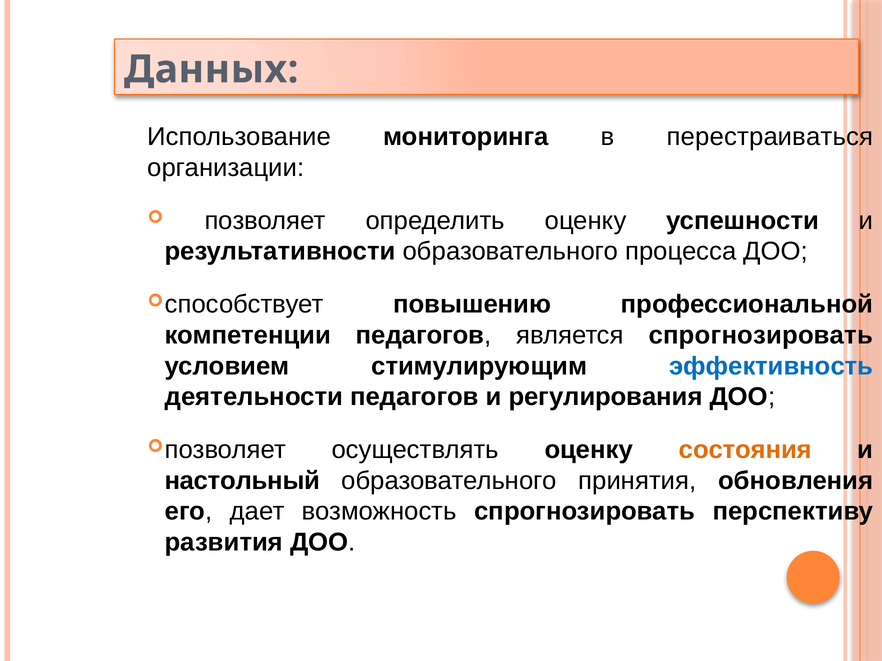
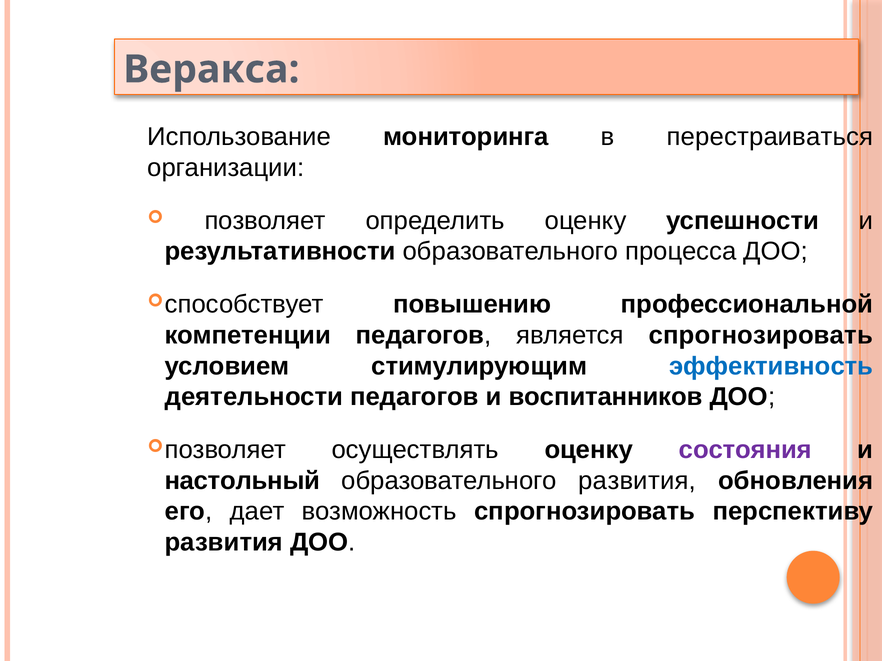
Данных: Данных -> Веракса
регулирования: регулирования -> воспитанников
состояния colour: orange -> purple
образовательного принятия: принятия -> развития
